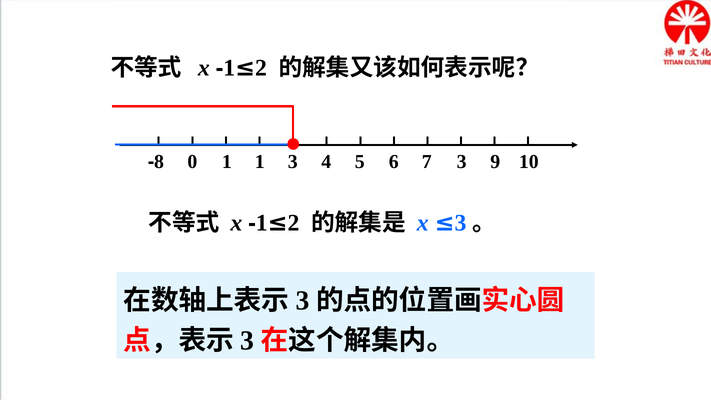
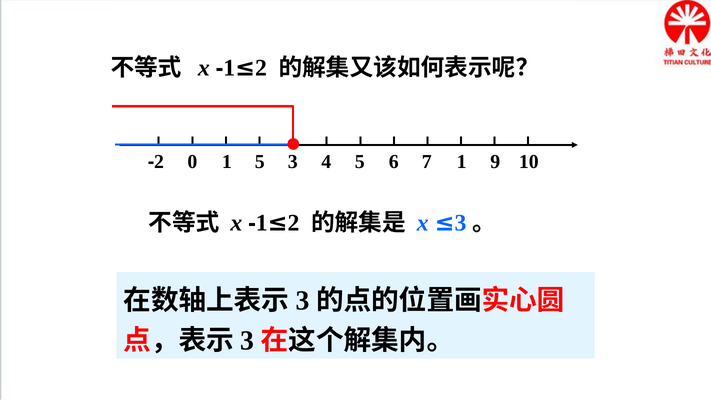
8: 8 -> 2
1 1: 1 -> 5
7 3: 3 -> 1
